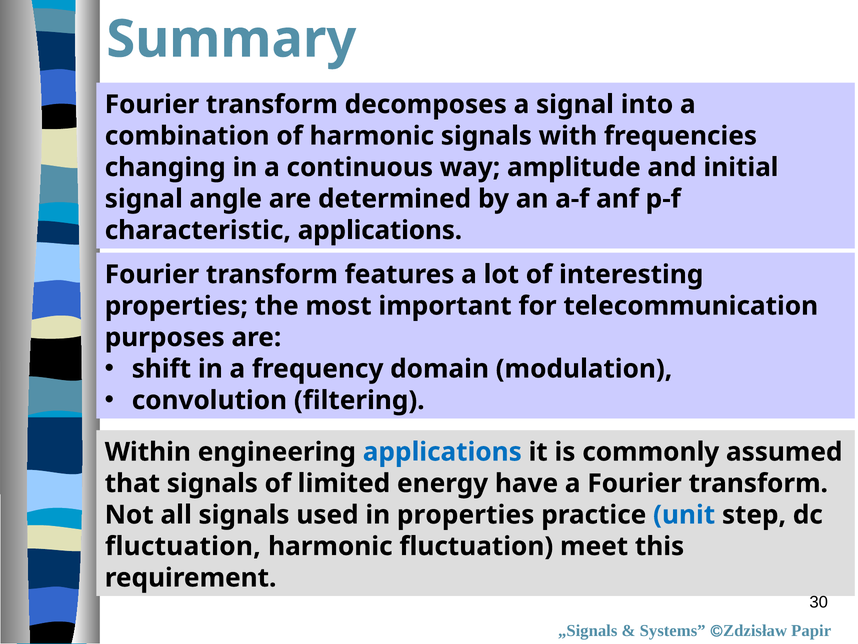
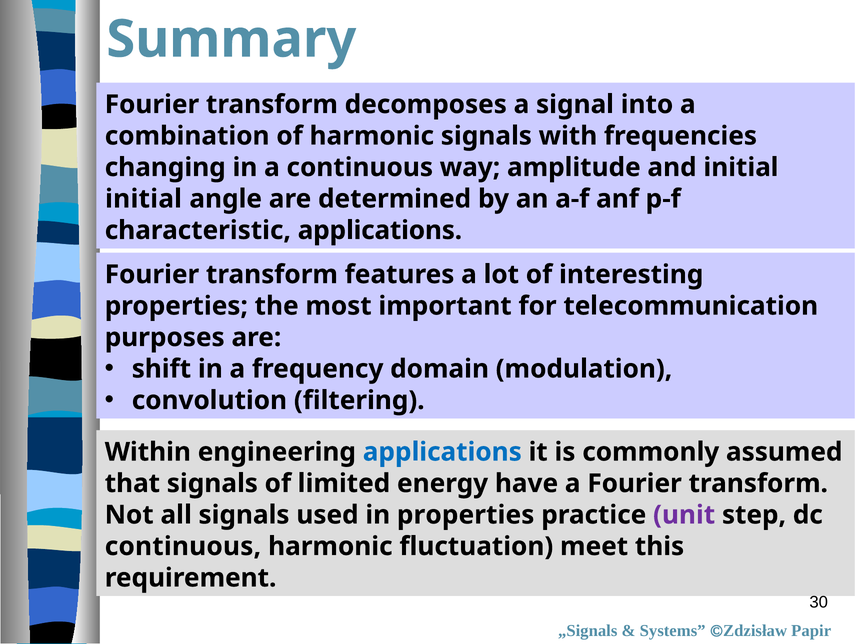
signal at (144, 199): signal -> initial
unit colour: blue -> purple
fluctuation at (183, 546): fluctuation -> continuous
